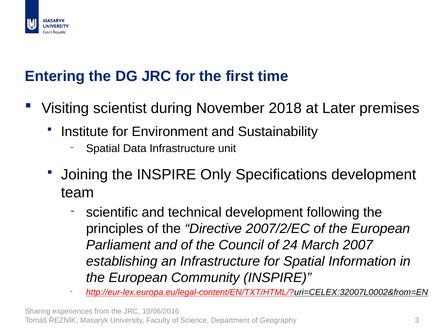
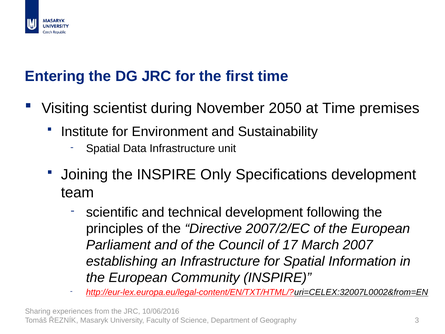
2018: 2018 -> 2050
at Later: Later -> Time
24: 24 -> 17
